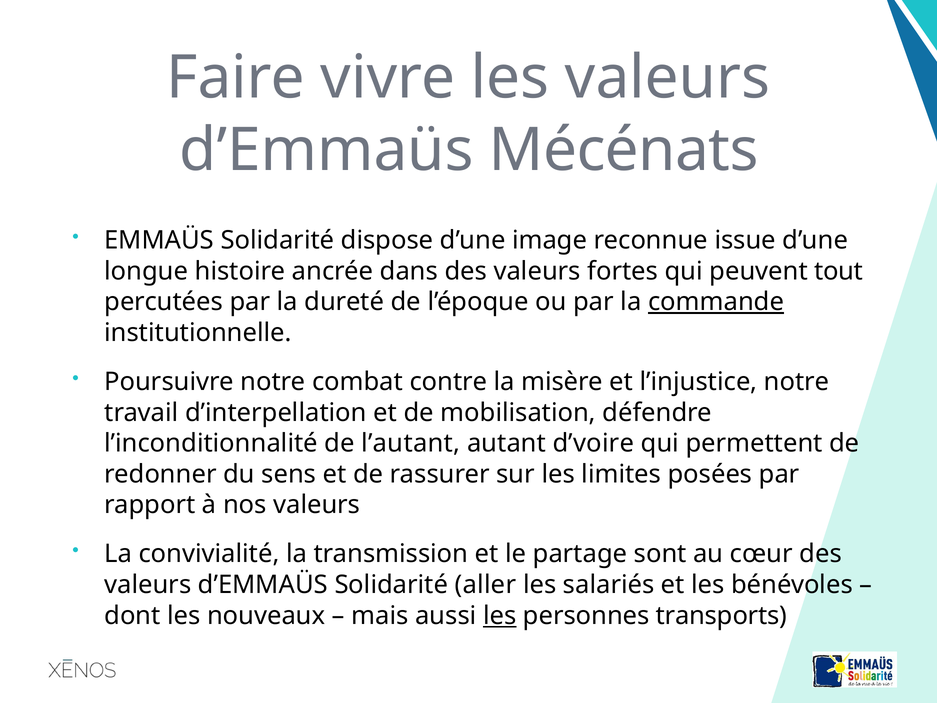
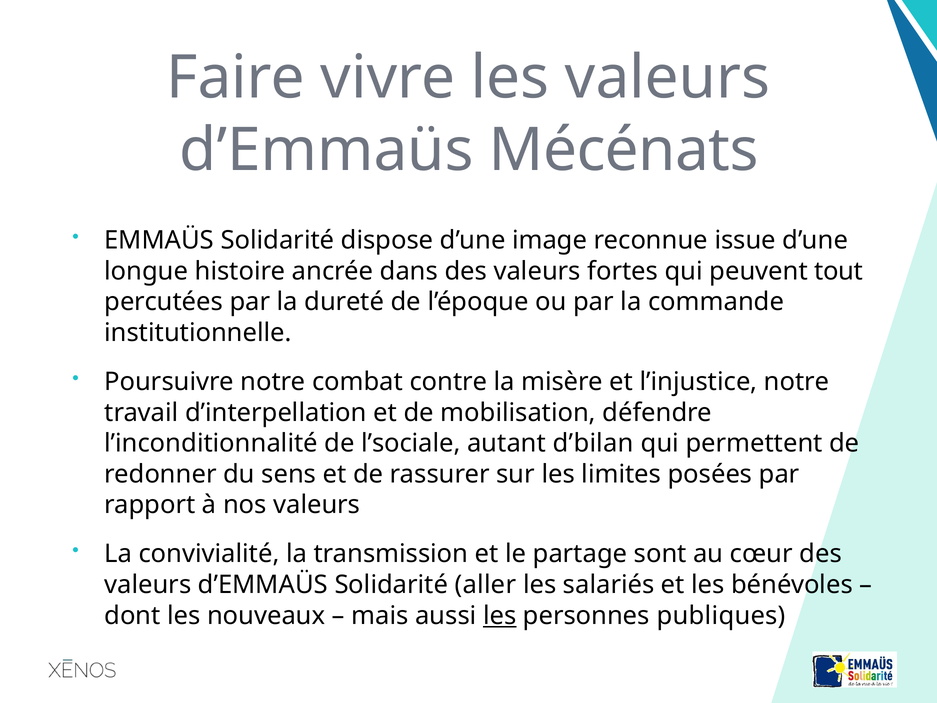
commande underline: present -> none
l’autant: l’autant -> l’sociale
d’voire: d’voire -> d’bilan
transports: transports -> publiques
